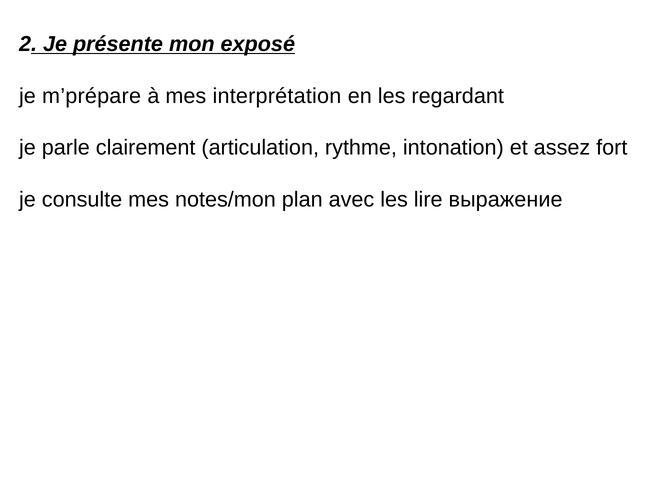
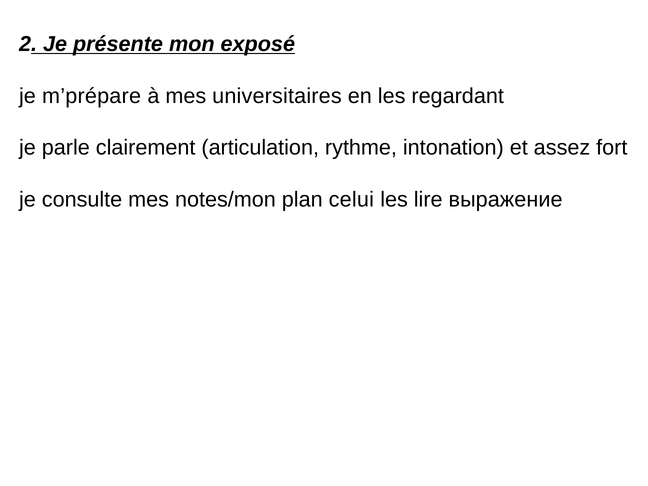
interprétation: interprétation -> universitaires
avec: avec -> celui
